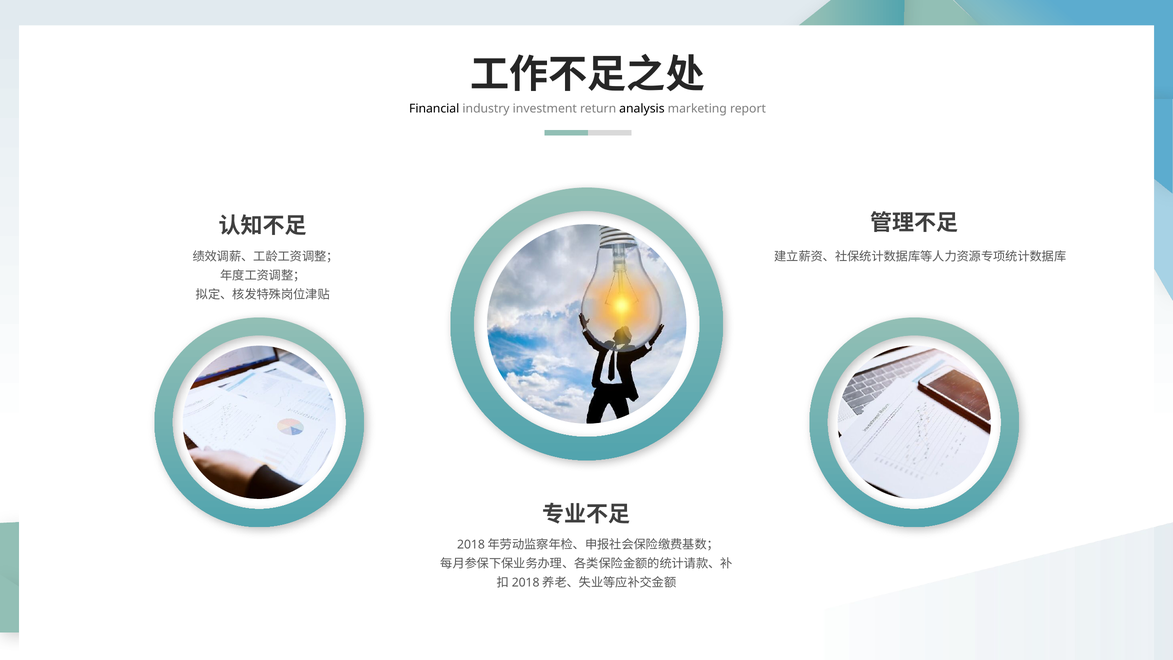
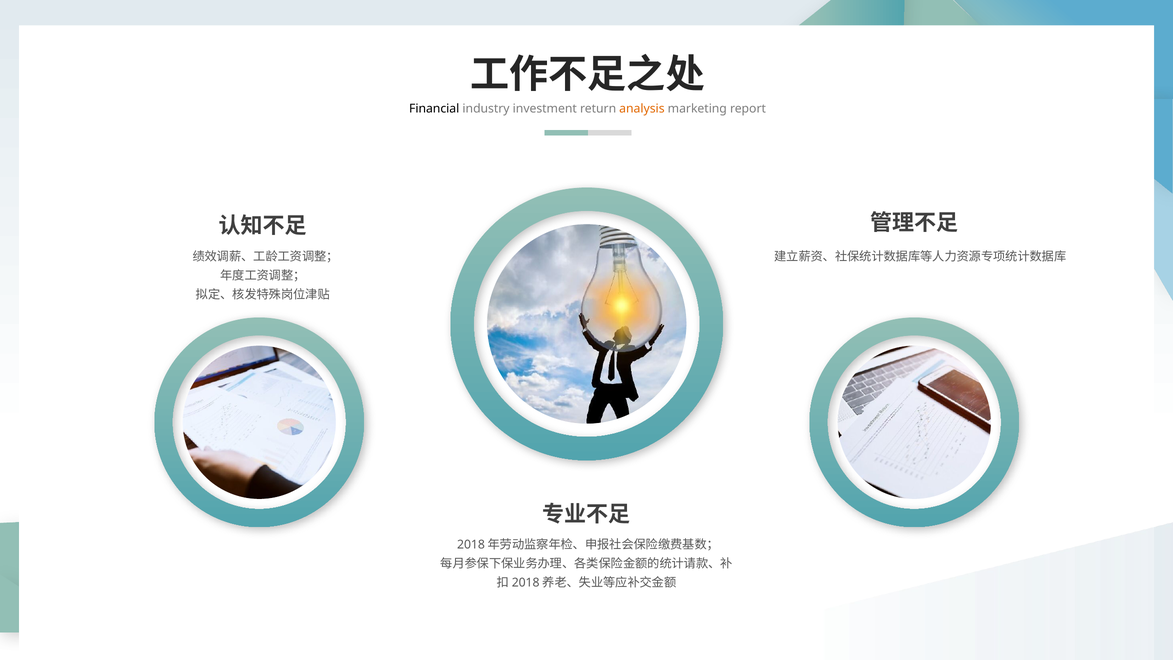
analysis colour: black -> orange
